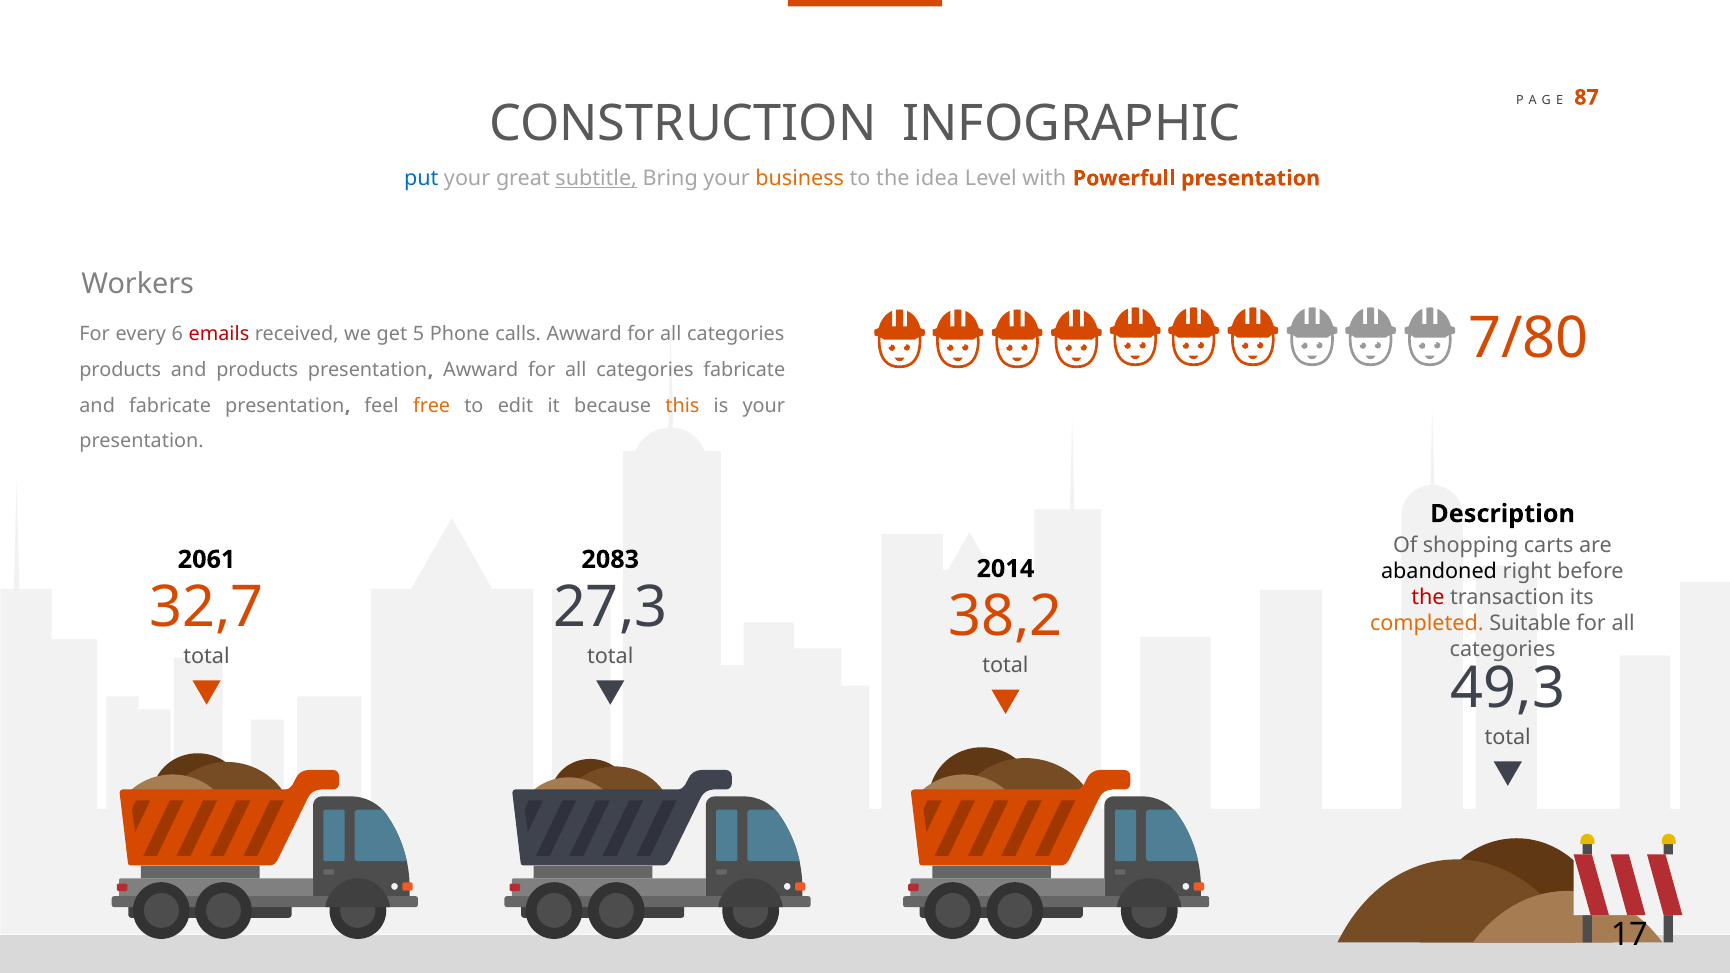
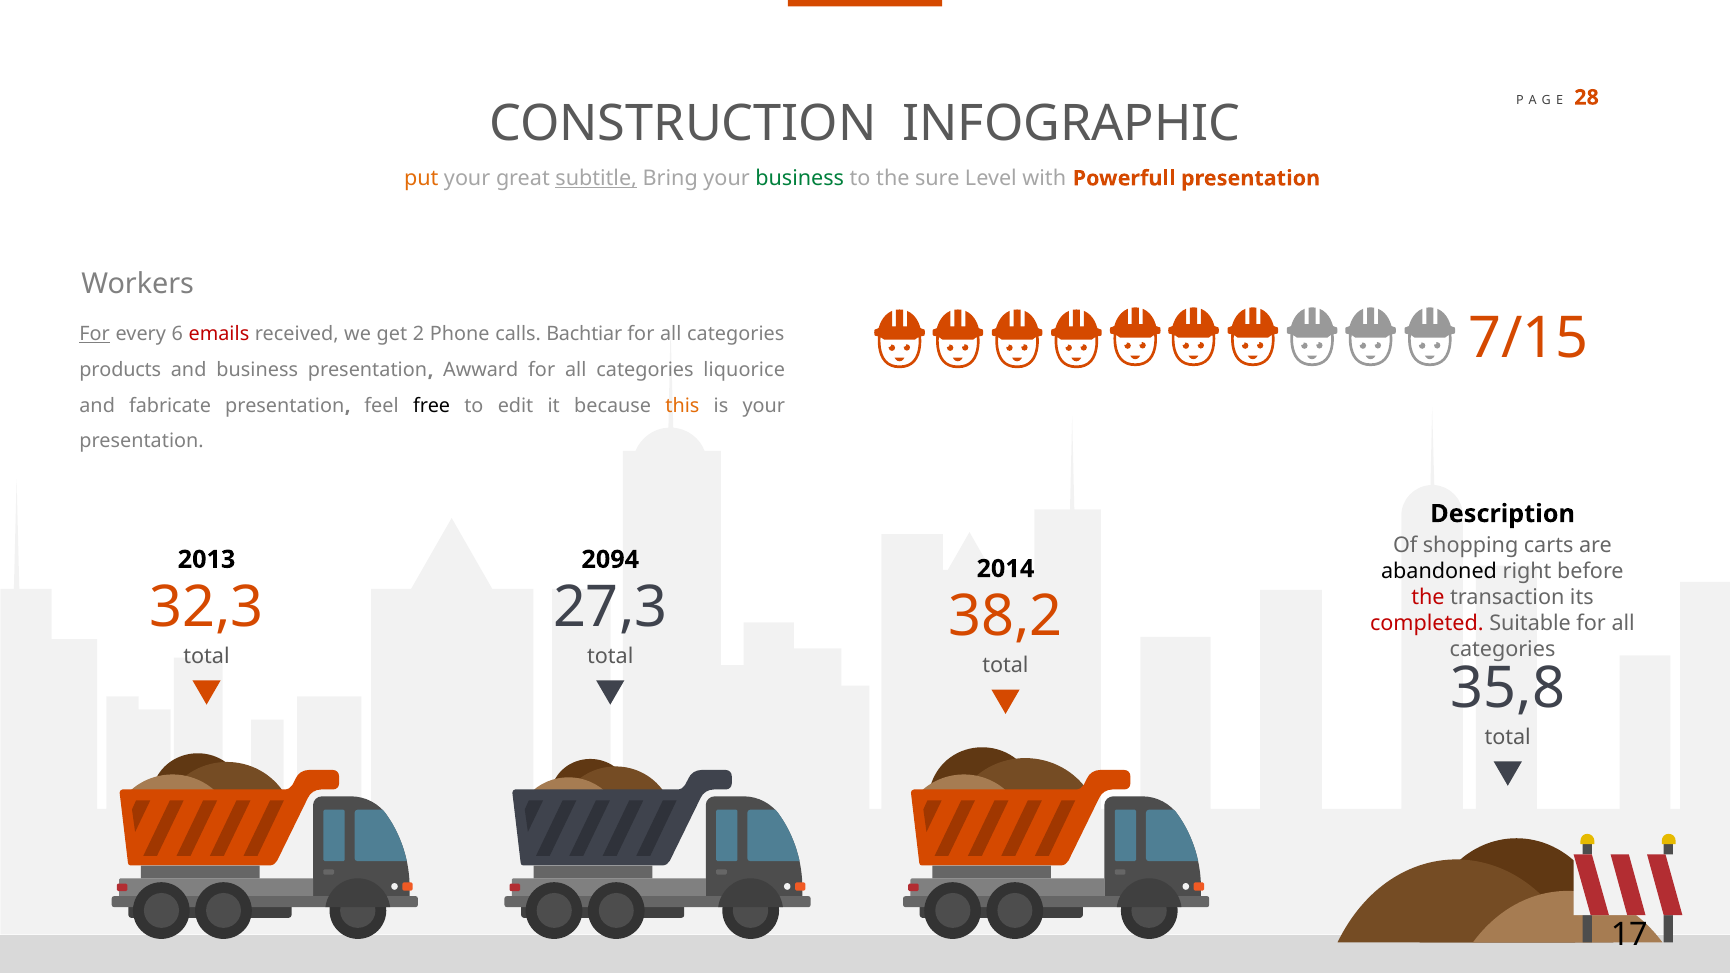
87: 87 -> 28
put colour: blue -> orange
business at (800, 178) colour: orange -> green
idea: idea -> sure
7/80: 7/80 -> 7/15
For at (95, 334) underline: none -> present
5: 5 -> 2
calls Awward: Awward -> Bachtiar
and products: products -> business
categories fabricate: fabricate -> liquorice
free colour: orange -> black
2061: 2061 -> 2013
2083: 2083 -> 2094
32,7: 32,7 -> 32,3
completed colour: orange -> red
49,3: 49,3 -> 35,8
